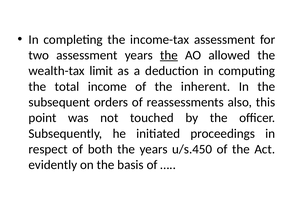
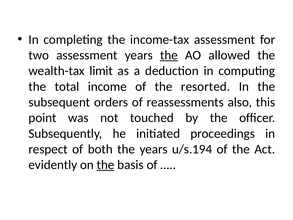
inherent: inherent -> resorted
u/s.450: u/s.450 -> u/s.194
the at (106, 165) underline: none -> present
